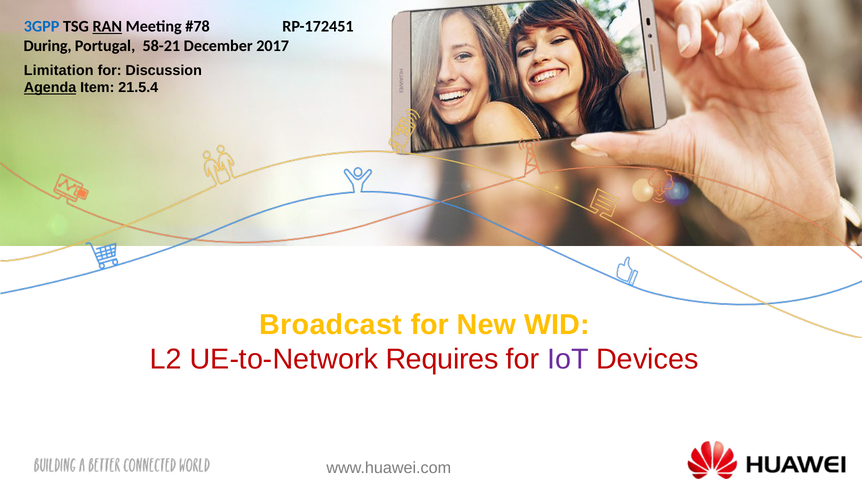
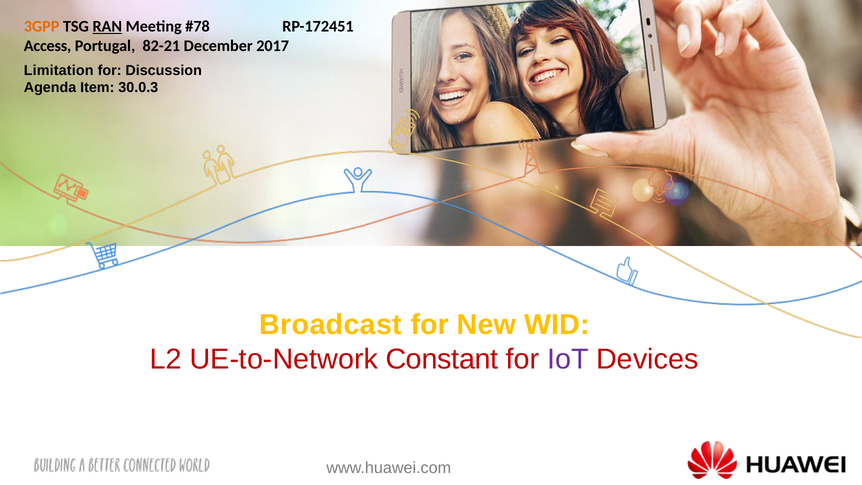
3GPP colour: blue -> orange
During: During -> Access
58-21: 58-21 -> 82-21
Agenda underline: present -> none
21.5.4: 21.5.4 -> 30.0.3
Requires: Requires -> Constant
